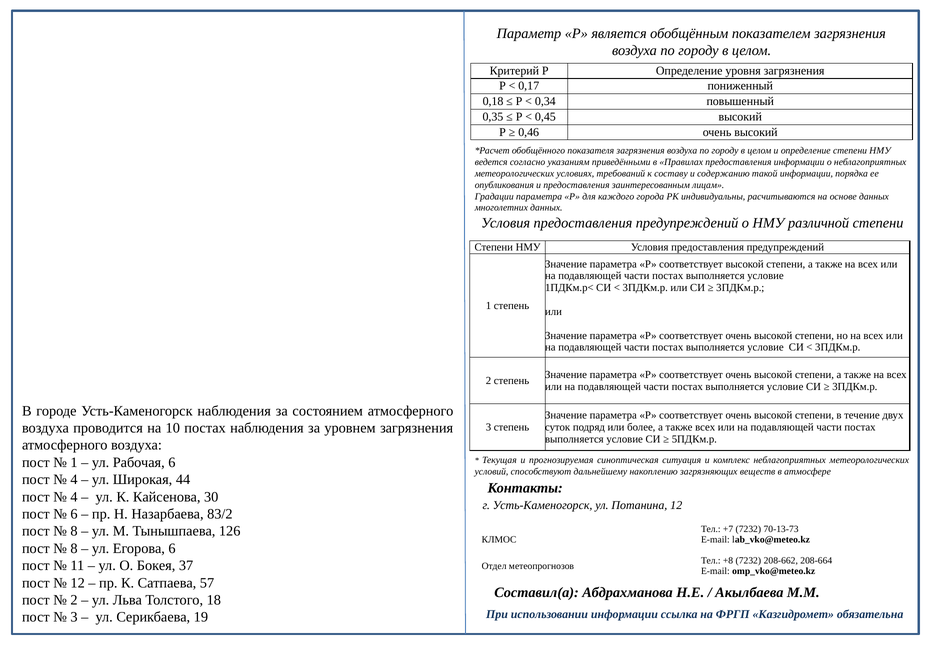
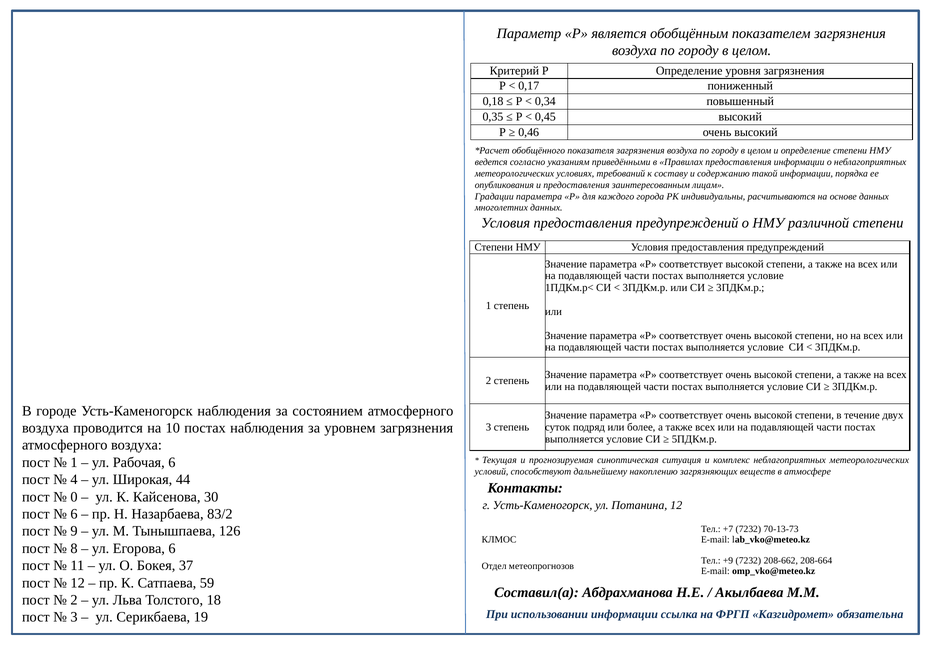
4 at (74, 496): 4 -> 0
8 at (74, 531): 8 -> 9
+8: +8 -> +9
57: 57 -> 59
